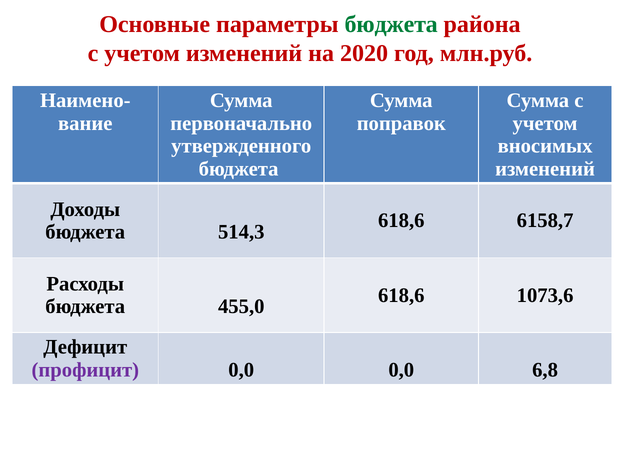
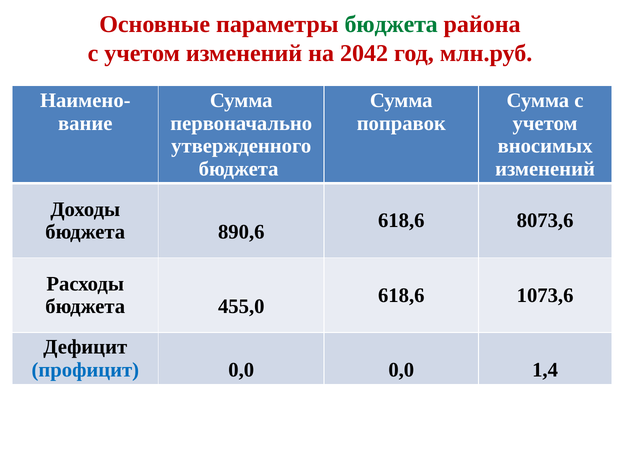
2020: 2020 -> 2042
6158,7: 6158,7 -> 8073,6
514,3: 514,3 -> 890,6
профицит colour: purple -> blue
6,8: 6,8 -> 1,4
